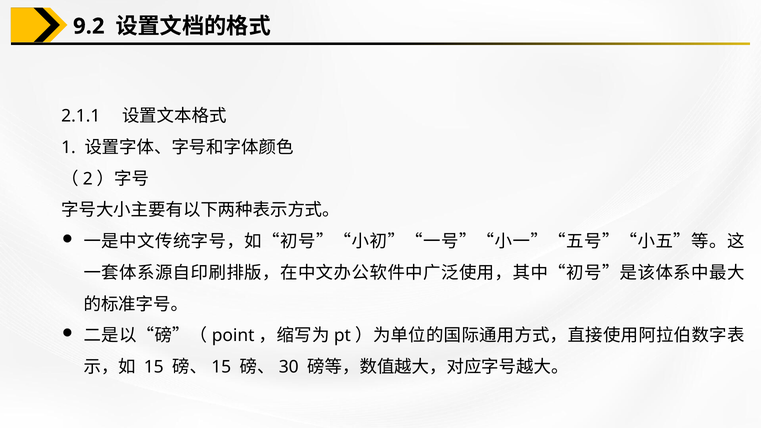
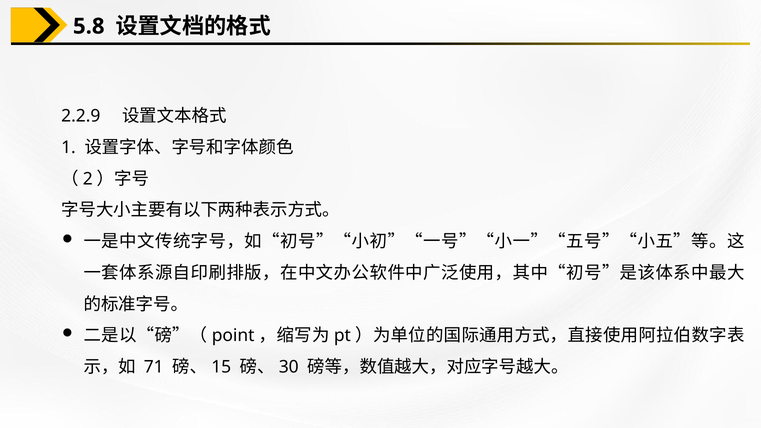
9.2: 9.2 -> 5.8
2.1.1: 2.1.1 -> 2.2.9
15 at (154, 367): 15 -> 71
